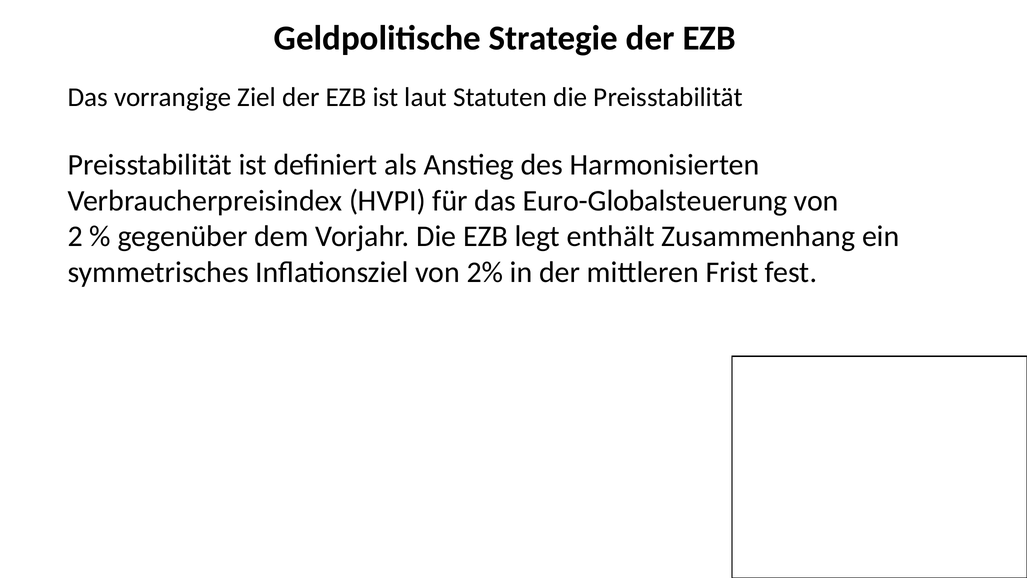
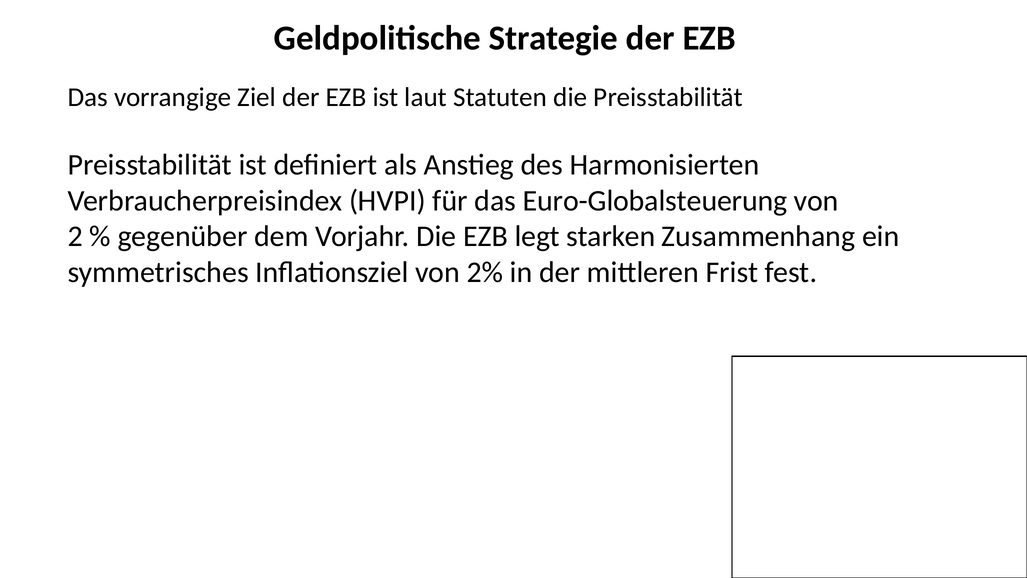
enthält: enthält -> starken
